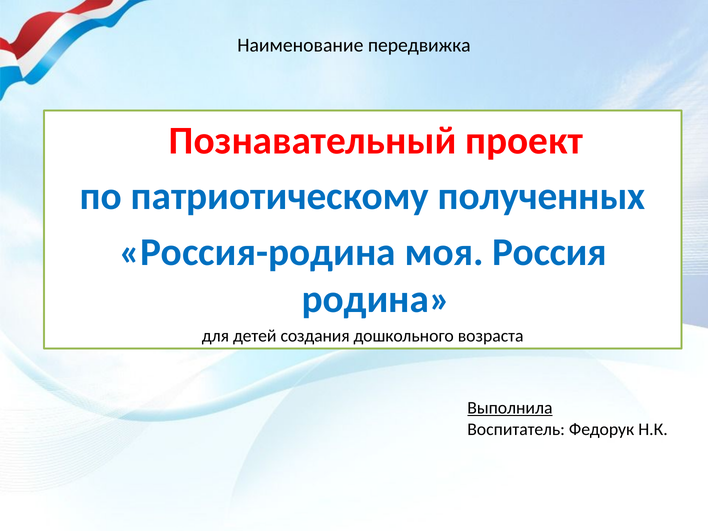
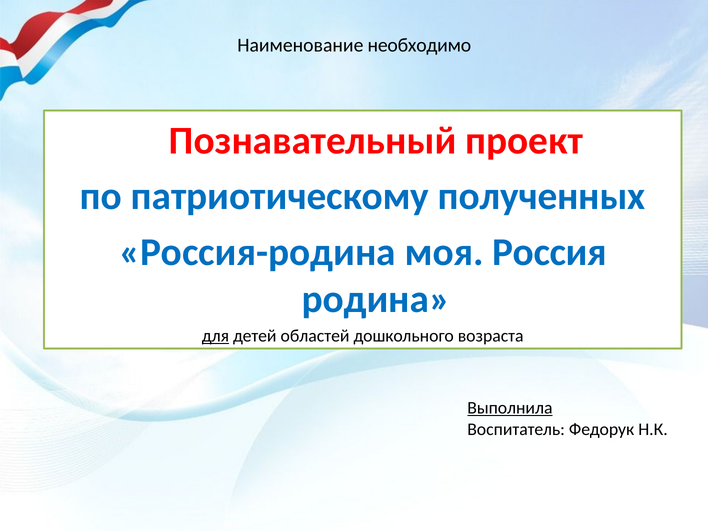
передвижка: передвижка -> необходимо
для underline: none -> present
создания: создания -> областей
